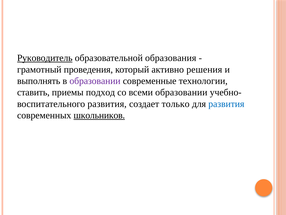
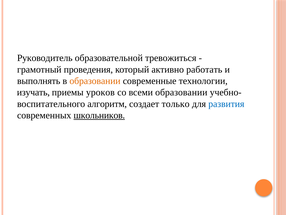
Руководитель underline: present -> none
образования: образования -> тревожиться
решения: решения -> работать
образовании at (95, 81) colour: purple -> orange
ставить: ставить -> изучать
подход: подход -> уроков
развития at (107, 104): развития -> алгоритм
